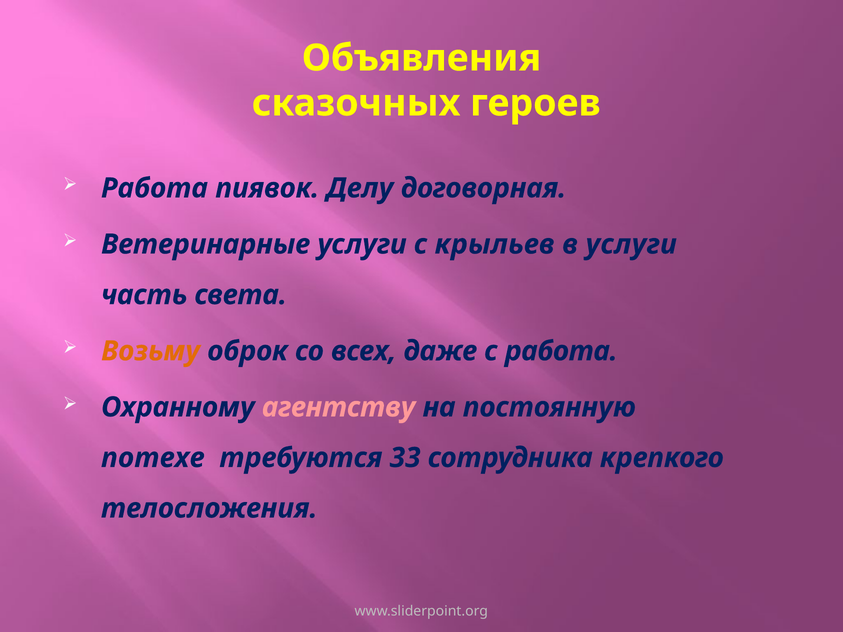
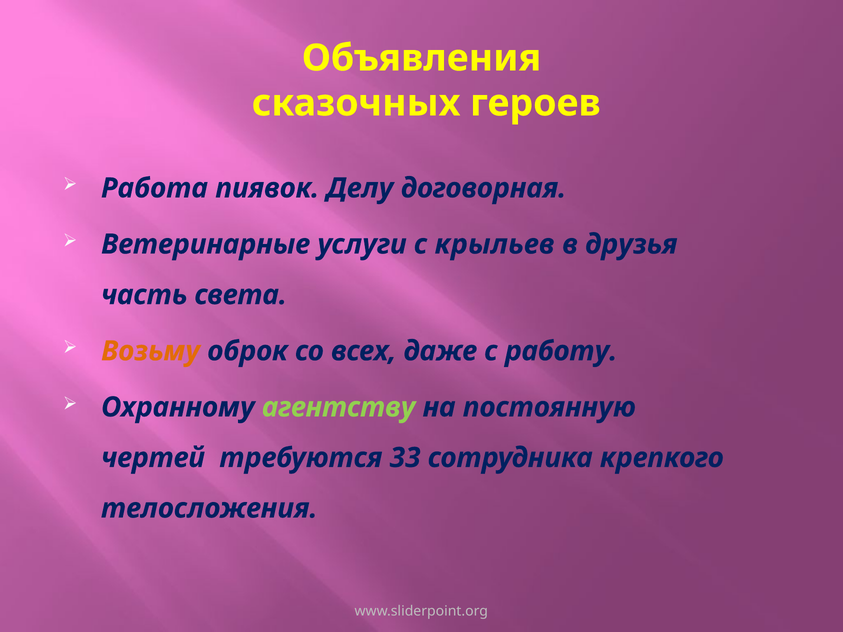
в услуги: услуги -> друзья
с работа: работа -> работу
агентству colour: pink -> light green
потехе: потехе -> чертей
